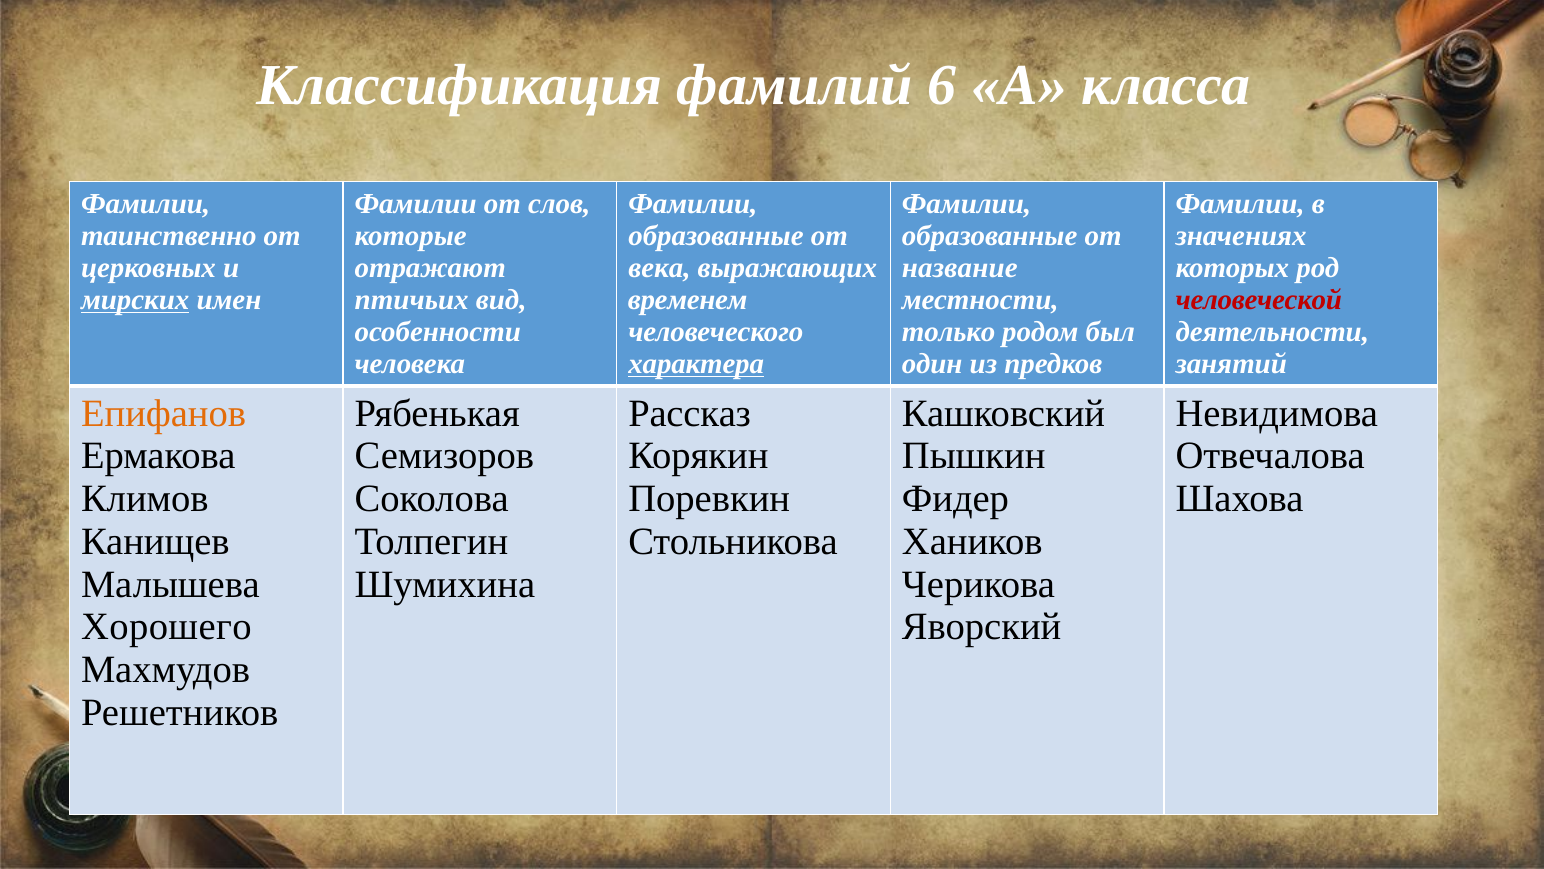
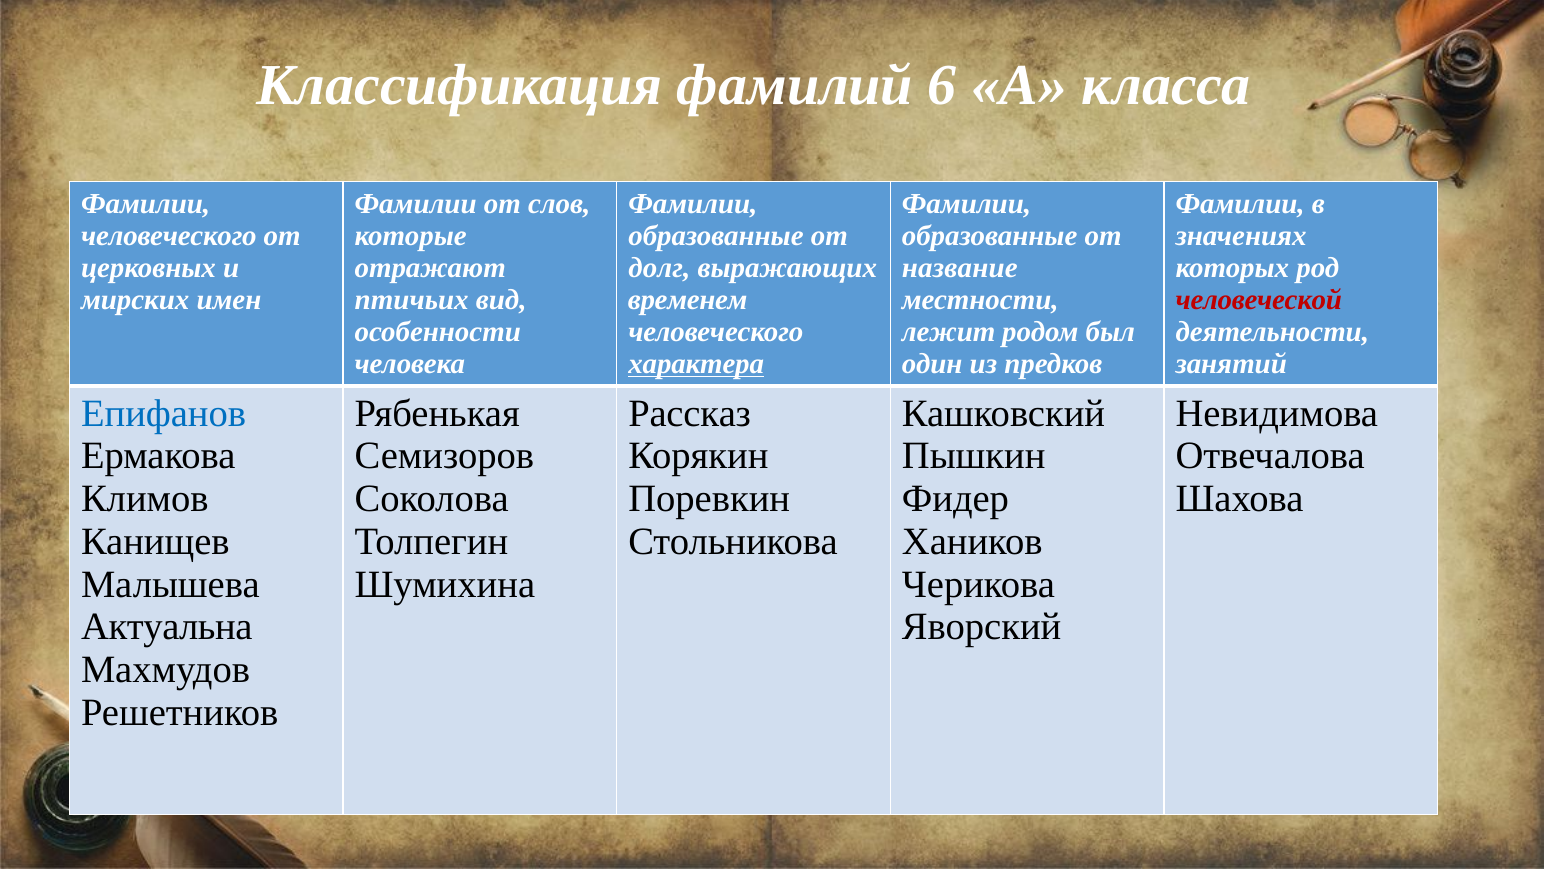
таинственно at (169, 236): таинственно -> человеческого
века: века -> долг
мирских underline: present -> none
только: только -> лежит
Епифанов colour: orange -> blue
Хорошего: Хорошего -> Актуальна
